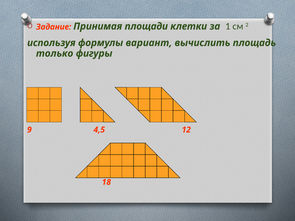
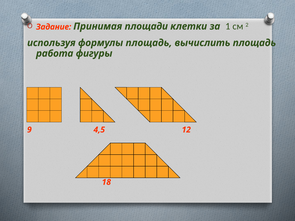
формулы вариант: вариант -> площадь
только: только -> работа
